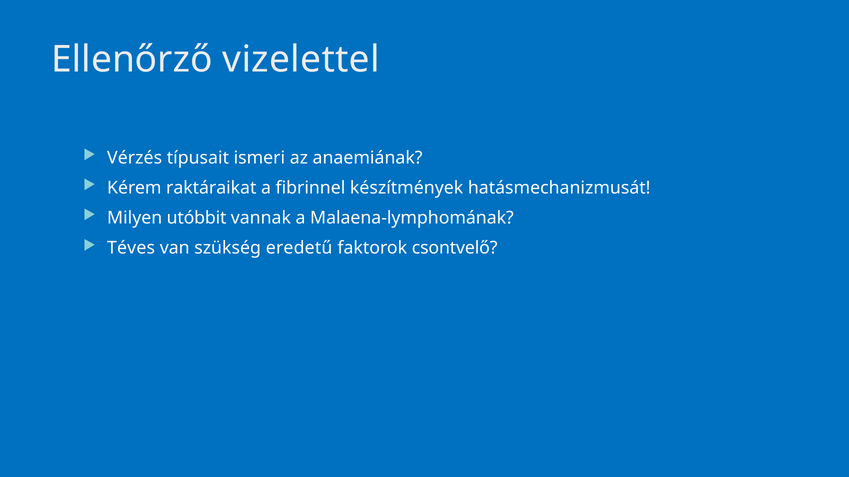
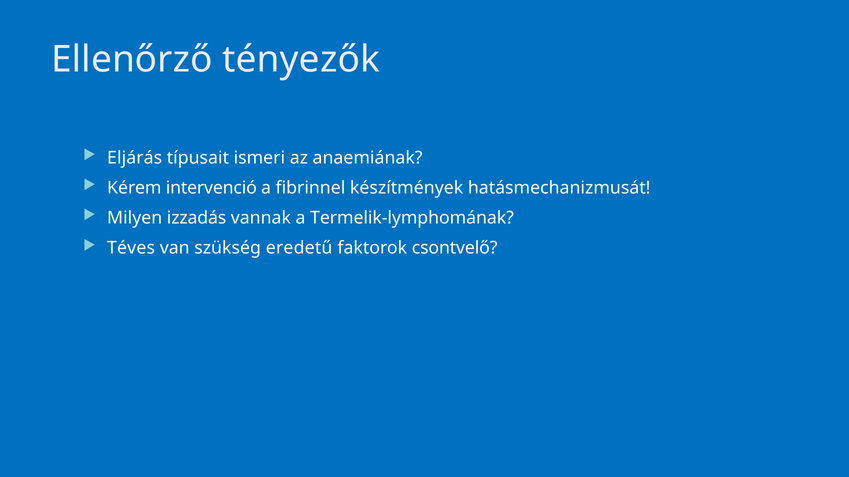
vizelettel: vizelettel -> tényezők
Vérzés: Vérzés -> Eljárás
raktáraikat: raktáraikat -> intervenció
utóbbit: utóbbit -> izzadás
Malaena-lymphomának: Malaena-lymphomának -> Termelik-lymphomának
